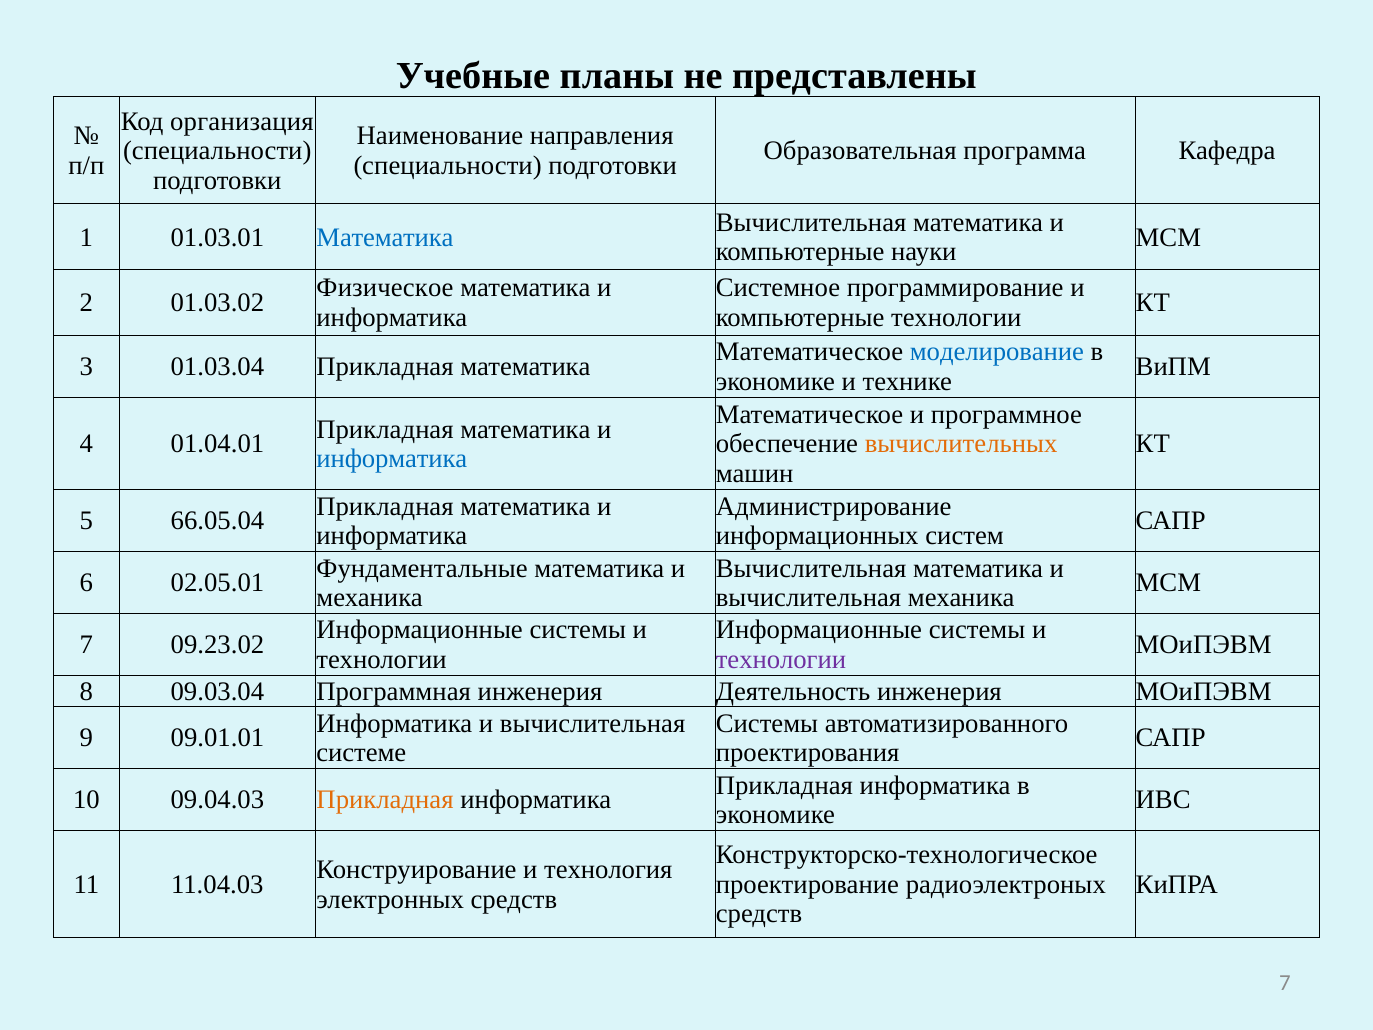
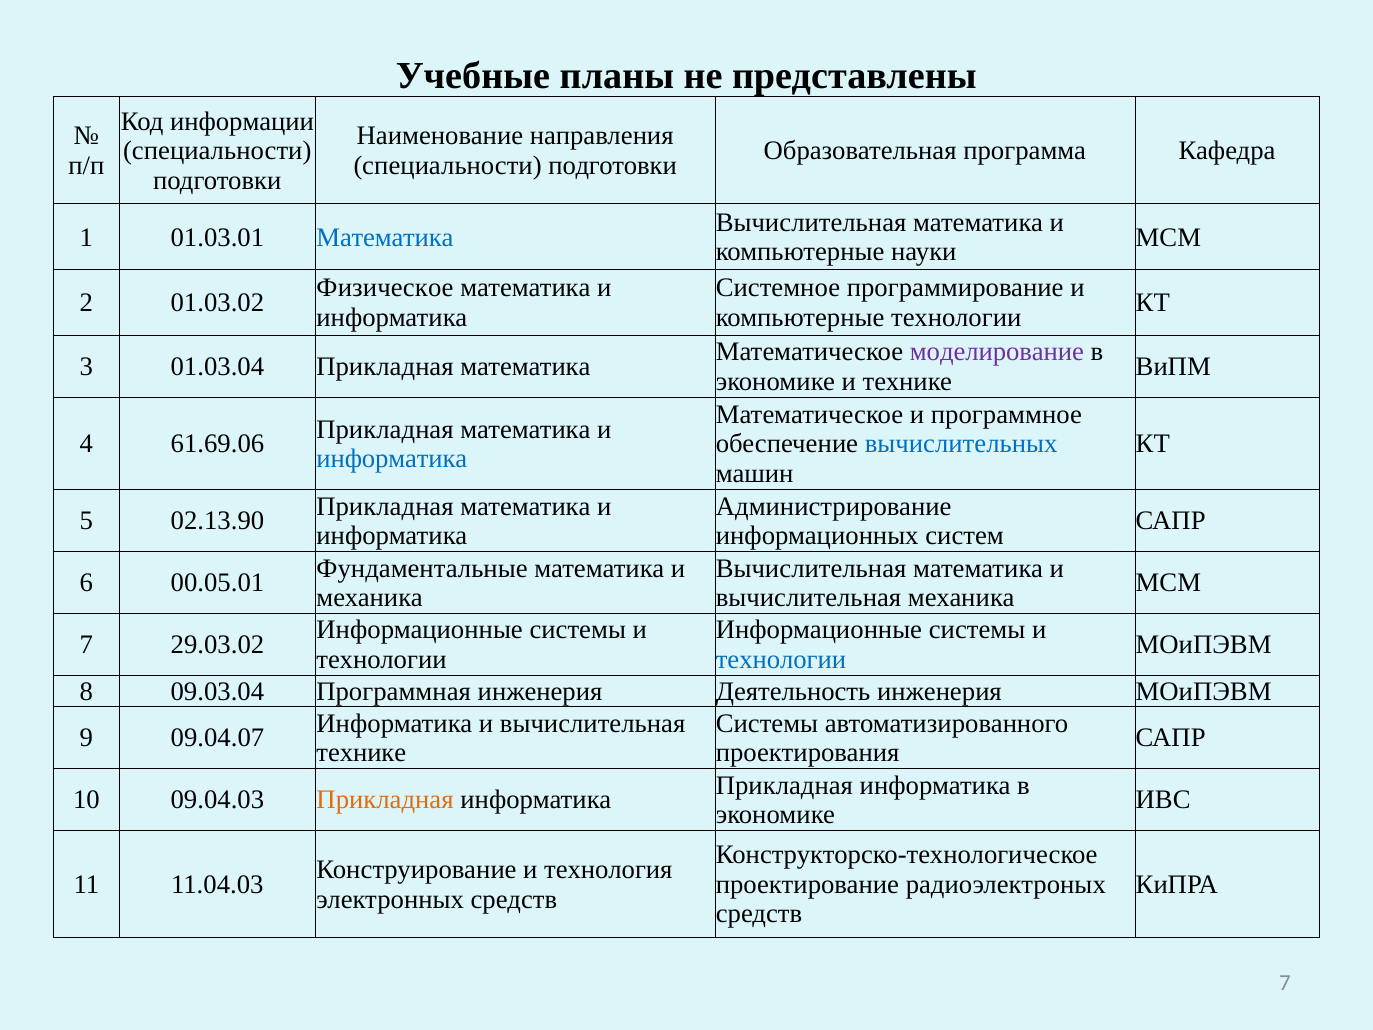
организация: организация -> информации
моделирование colour: blue -> purple
01.04.01: 01.04.01 -> 61.69.06
вычислительных colour: orange -> blue
66.05.04: 66.05.04 -> 02.13.90
02.05.01: 02.05.01 -> 00.05.01
09.23.02: 09.23.02 -> 29.03.02
технологии at (781, 660) colour: purple -> blue
09.01.01: 09.01.01 -> 09.04.07
системе at (361, 753): системе -> технике
